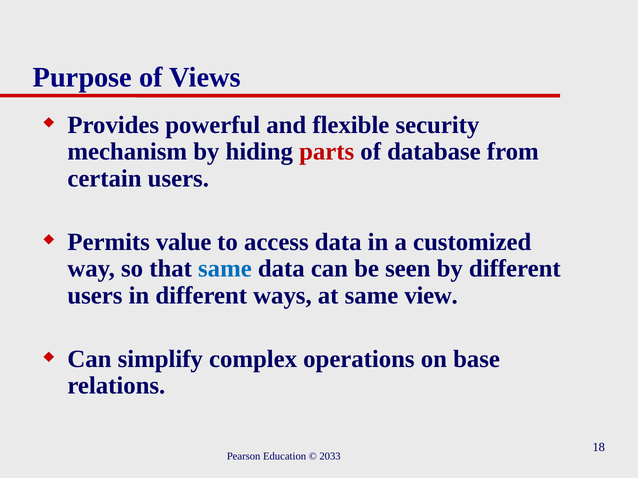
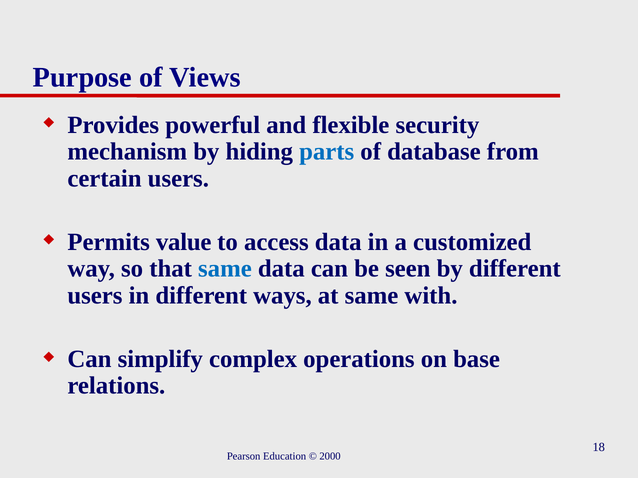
parts colour: red -> blue
view: view -> with
2033: 2033 -> 2000
